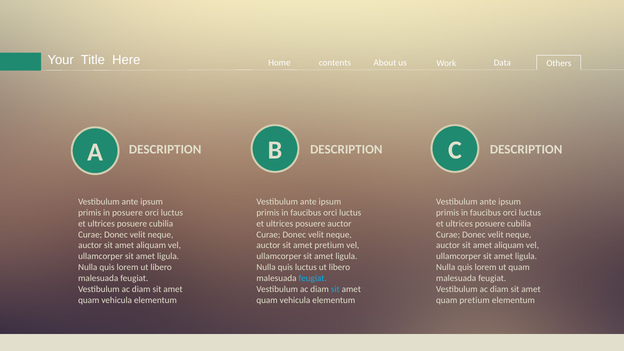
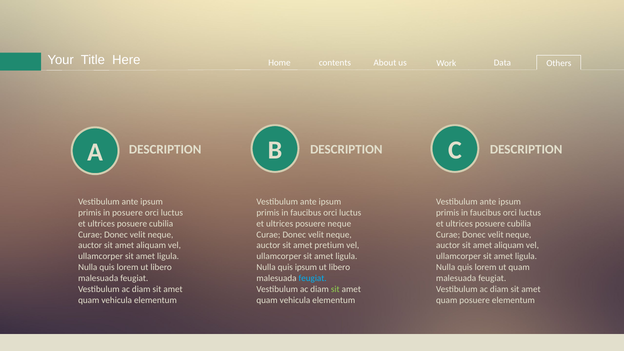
posuere auctor: auctor -> neque
quis luctus: luctus -> ipsum
sit at (335, 289) colour: light blue -> light green
quam pretium: pretium -> posuere
